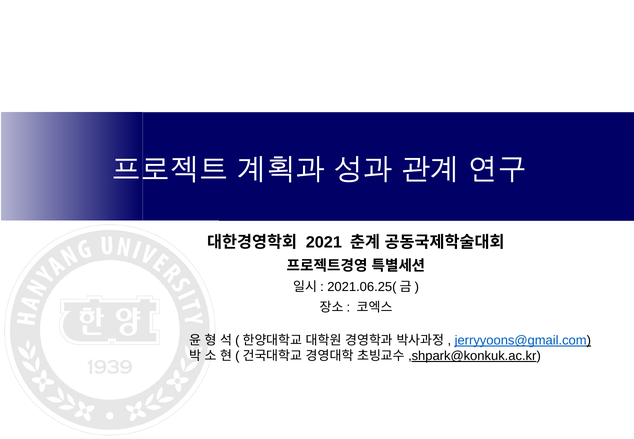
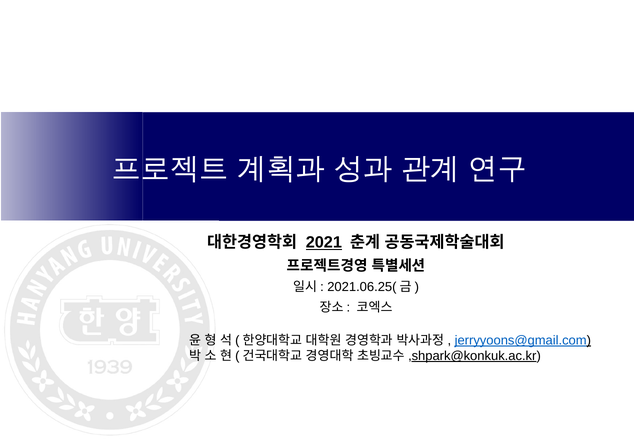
2021 underline: none -> present
